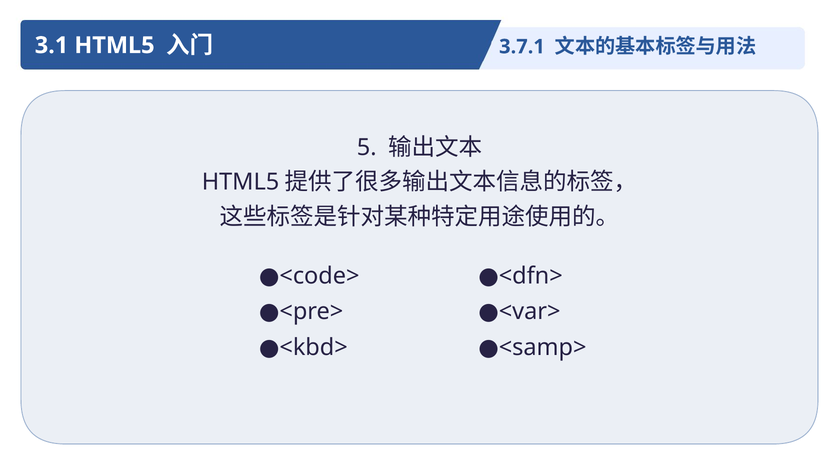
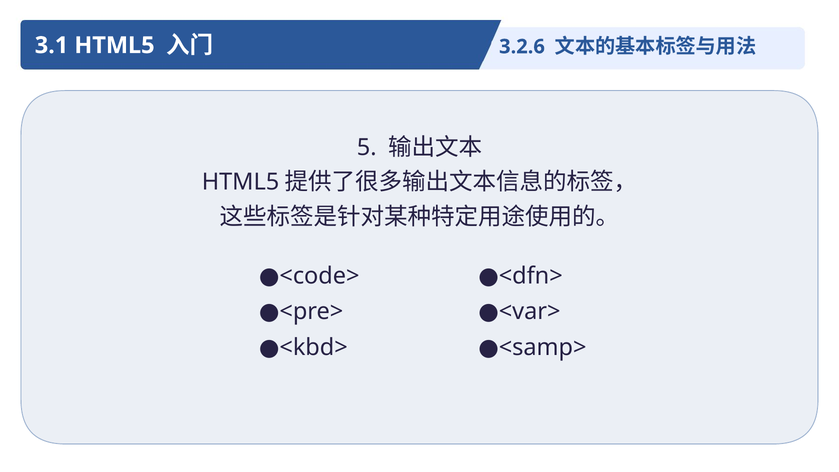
3.7.1: 3.7.1 -> 3.2.6
